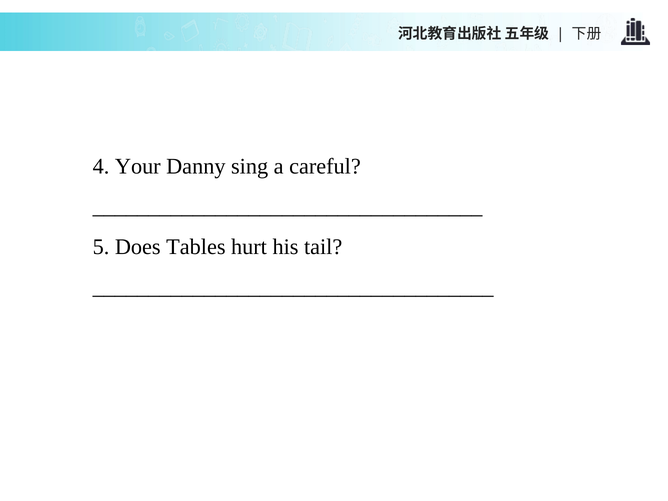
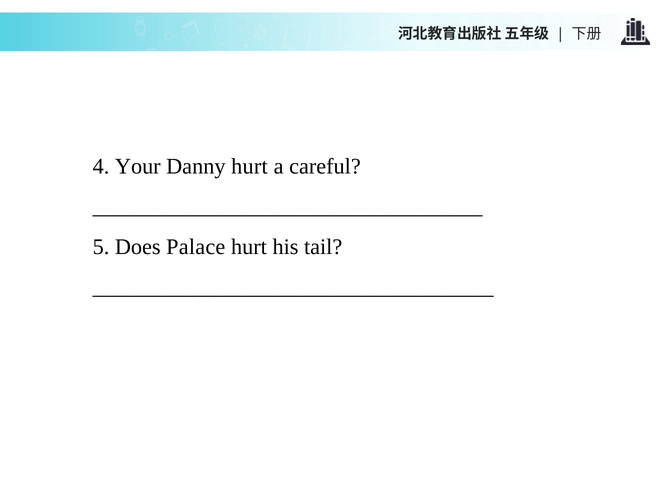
Danny sing: sing -> hurt
Tables: Tables -> Palace
